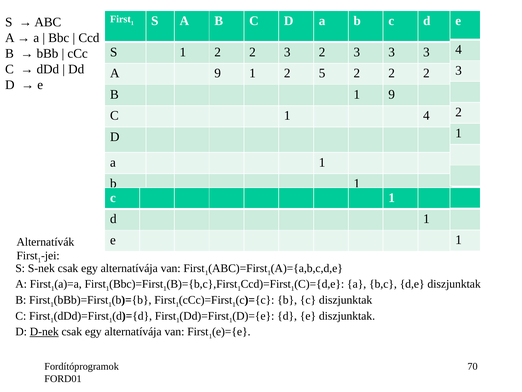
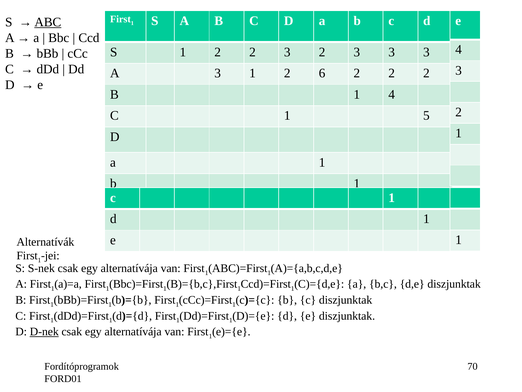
ABC underline: none -> present
A 9: 9 -> 3
5: 5 -> 6
1 9: 9 -> 4
1 4: 4 -> 5
